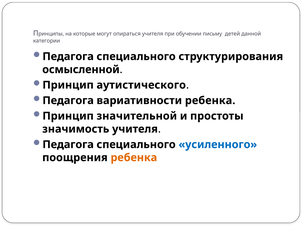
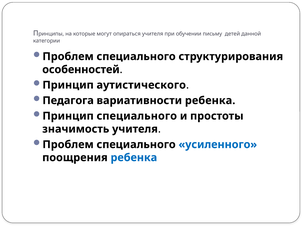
Педагога at (68, 57): Педагога -> Проблем
осмысленной: осмысленной -> особенностей
Принцип значительной: значительной -> специального
Педагога at (68, 145): Педагога -> Проблем
ребенка at (134, 158) colour: orange -> blue
